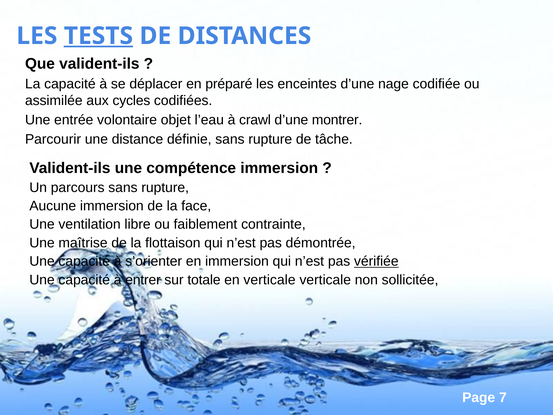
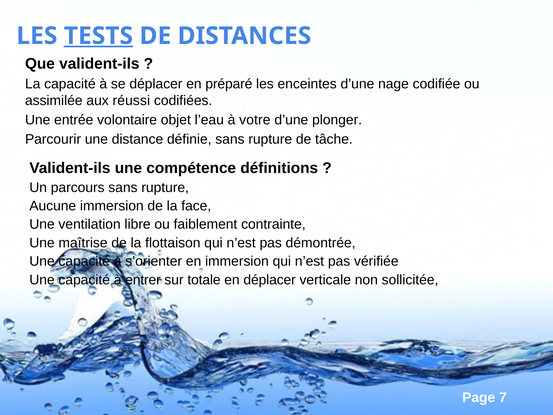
cycles: cycles -> réussi
crawl: crawl -> votre
montrer: montrer -> plonger
compétence immersion: immersion -> définitions
vérifiée underline: present -> none
en verticale: verticale -> déplacer
